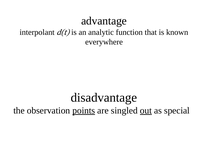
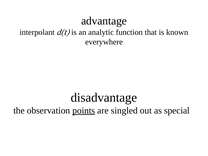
out underline: present -> none
